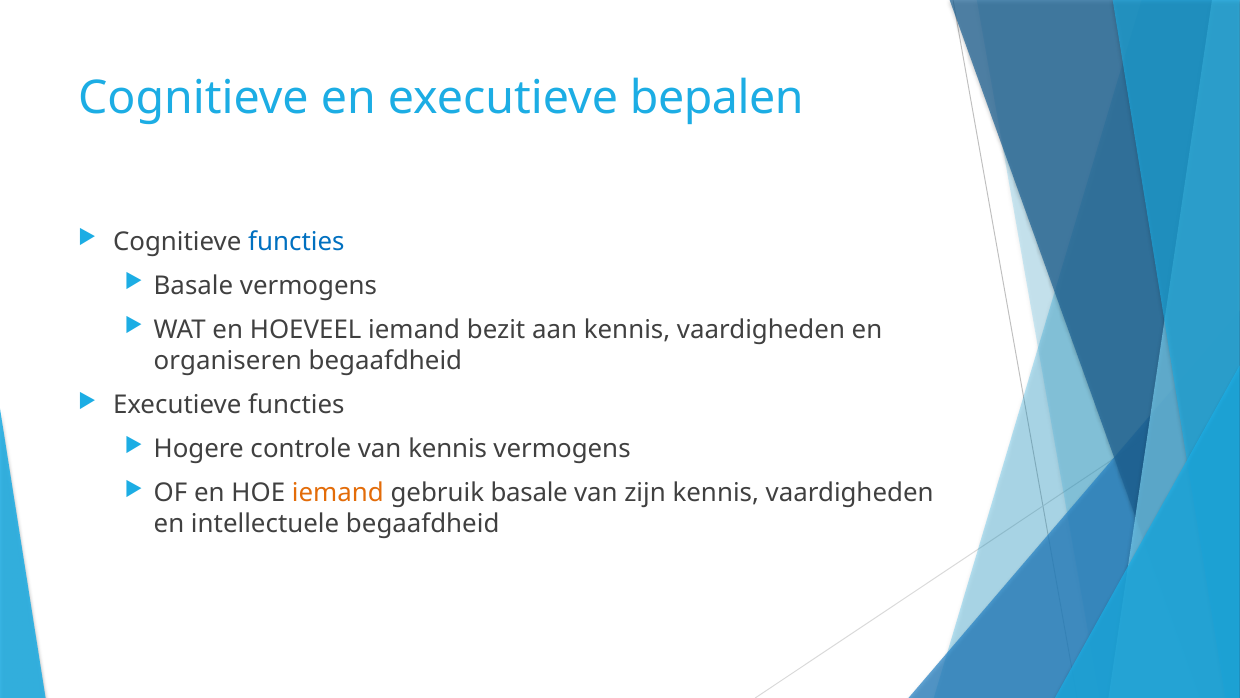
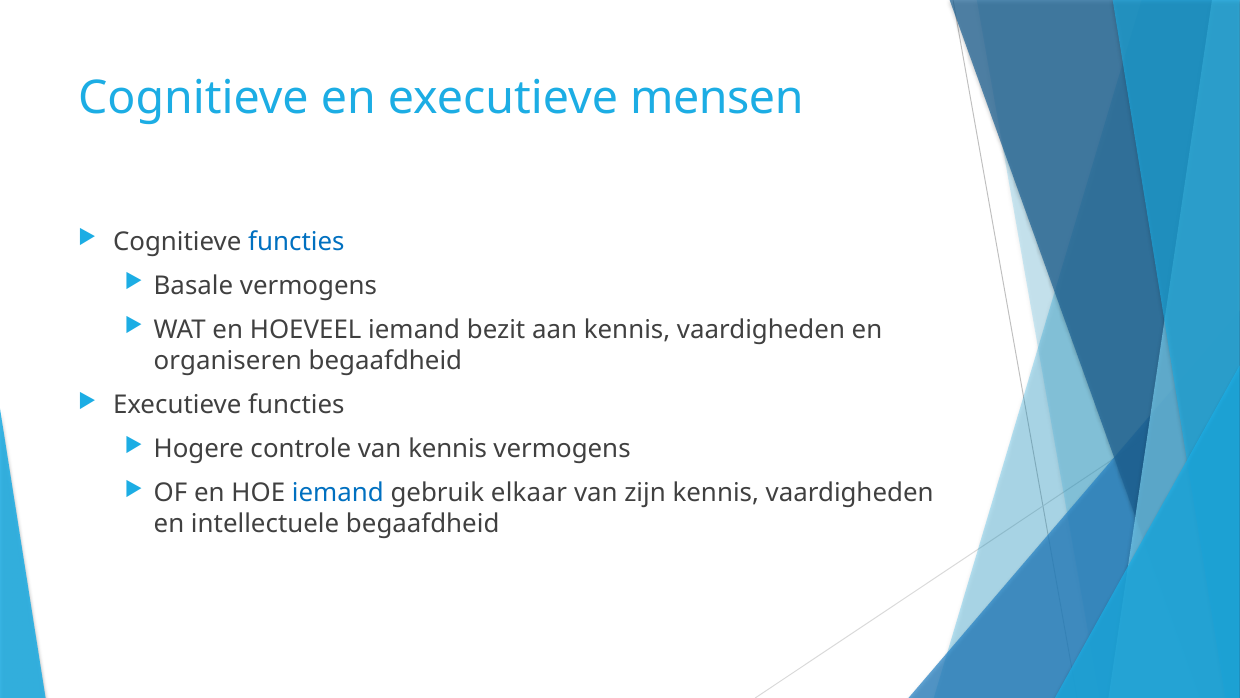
bepalen: bepalen -> mensen
iemand at (338, 493) colour: orange -> blue
gebruik basale: basale -> elkaar
